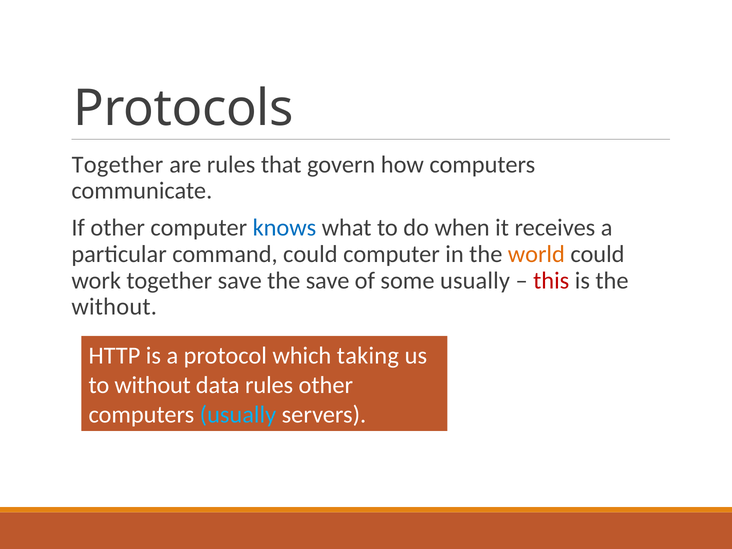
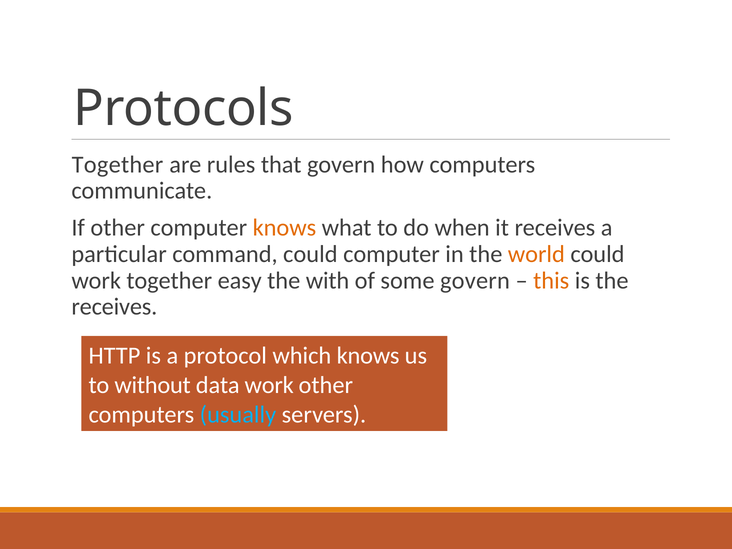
knows at (284, 228) colour: blue -> orange
together save: save -> easy
the save: save -> with
some usually: usually -> govern
this colour: red -> orange
without at (114, 307): without -> receives
which taking: taking -> knows
data rules: rules -> work
